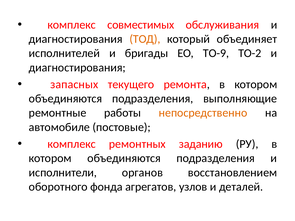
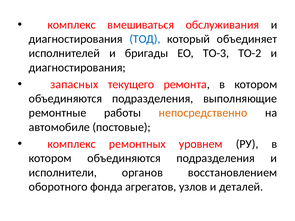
совместимых: совместимых -> вмешиваться
ТОД colour: orange -> blue
ТО-9: ТО-9 -> ТО-3
заданию: заданию -> уровнем
